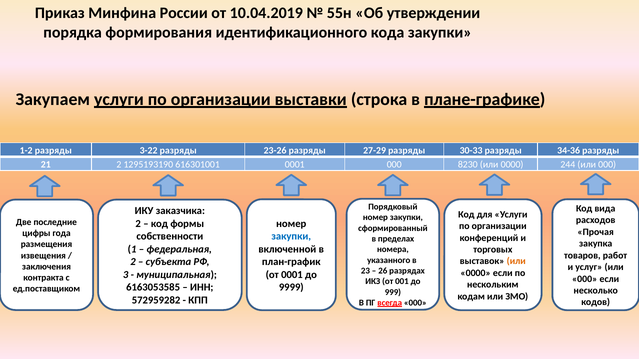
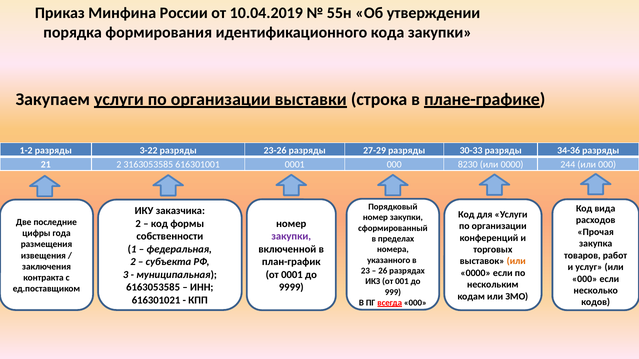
1295193190: 1295193190 -> 3163053585
закупки at (291, 237) colour: blue -> purple
572959282: 572959282 -> 616301021
